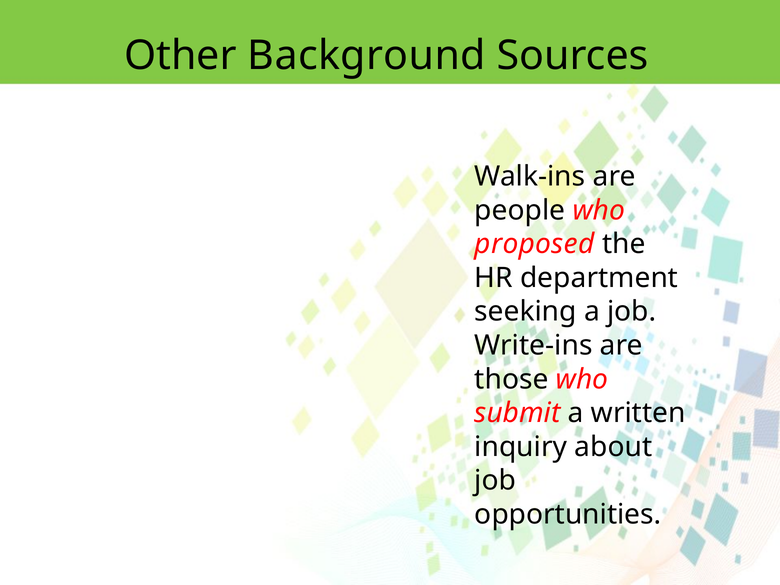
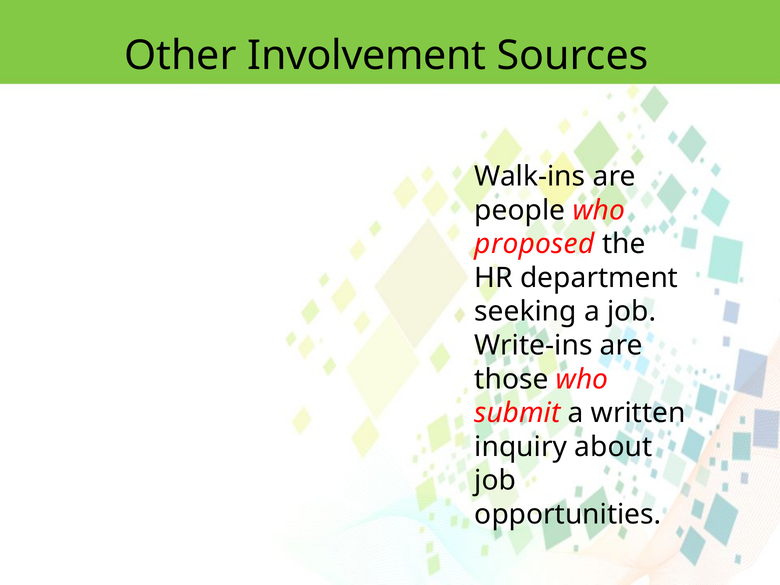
Background: Background -> Involvement
